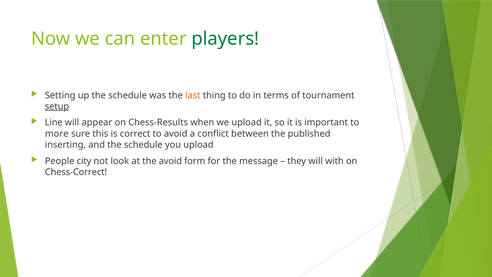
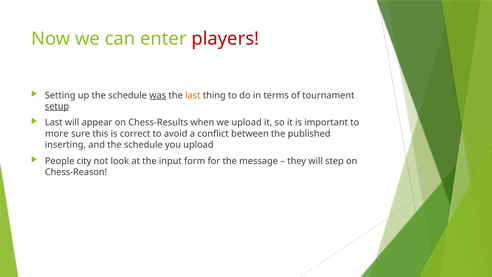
players colour: green -> red
was underline: none -> present
Line at (54, 122): Line -> Last
the avoid: avoid -> input
with: with -> step
Chess-Correct: Chess-Correct -> Chess-Reason
